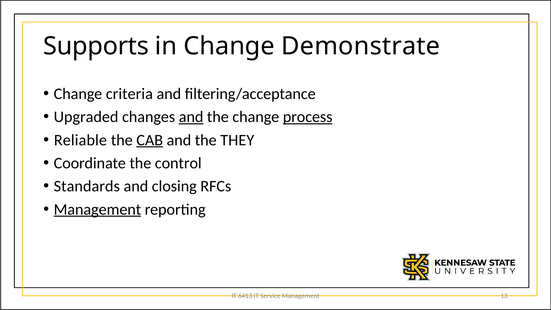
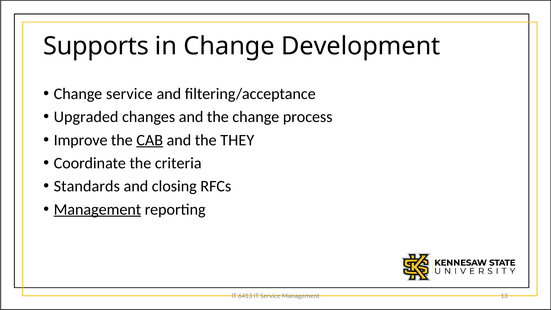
Demonstrate: Demonstrate -> Development
Change criteria: criteria -> service
and at (191, 117) underline: present -> none
process underline: present -> none
Reliable: Reliable -> Improve
control: control -> criteria
